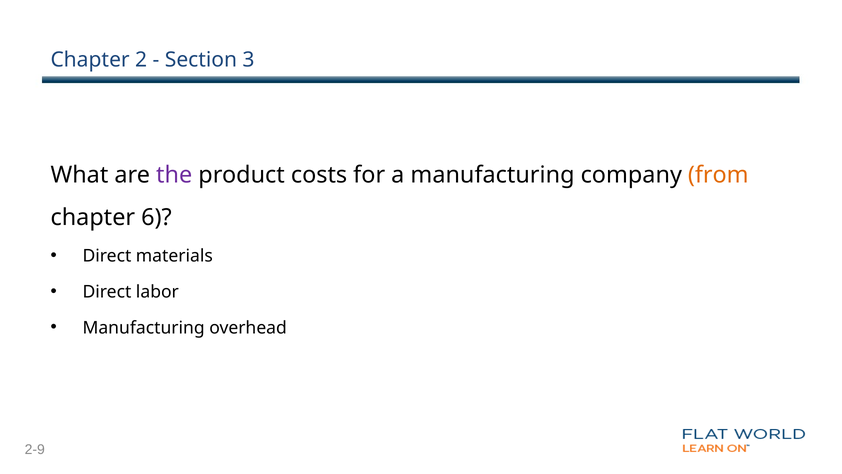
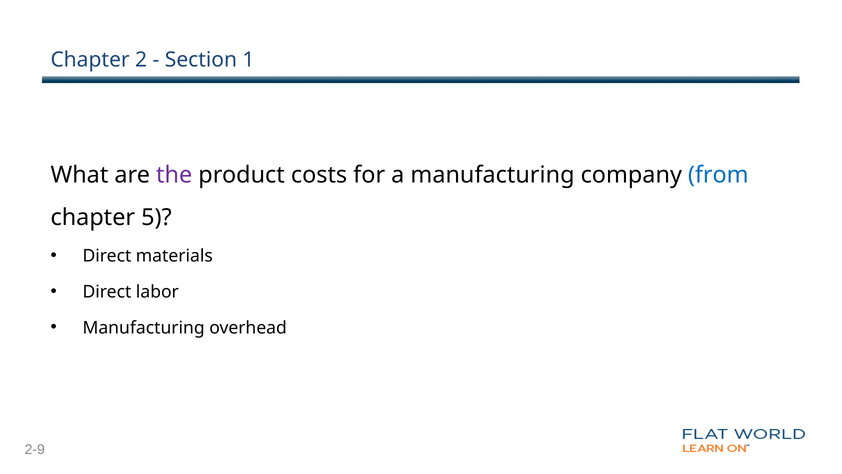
3: 3 -> 1
from colour: orange -> blue
6: 6 -> 5
